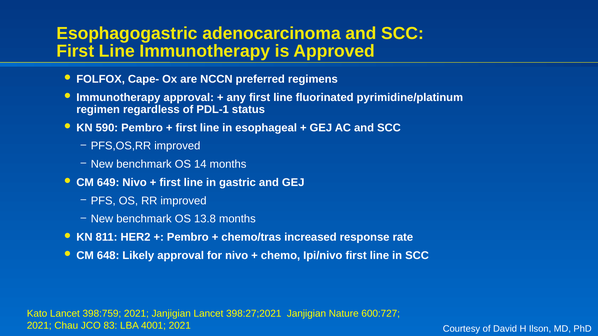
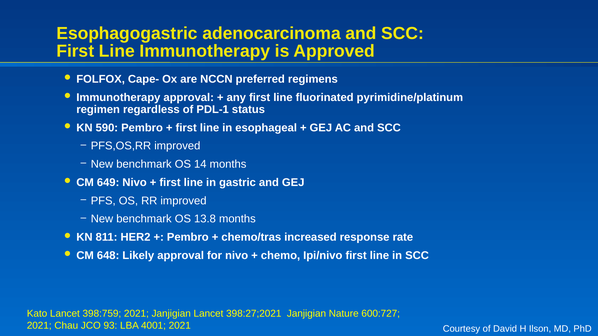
83: 83 -> 93
